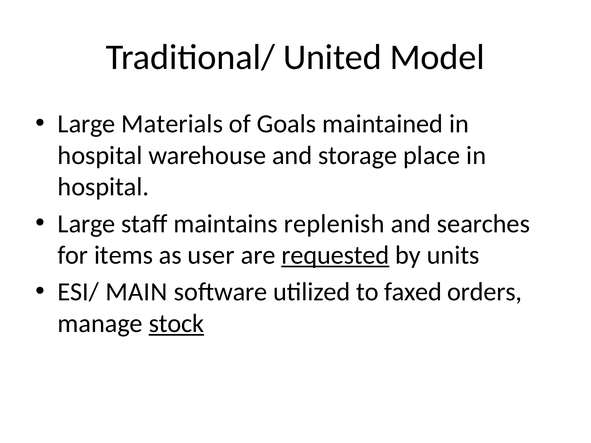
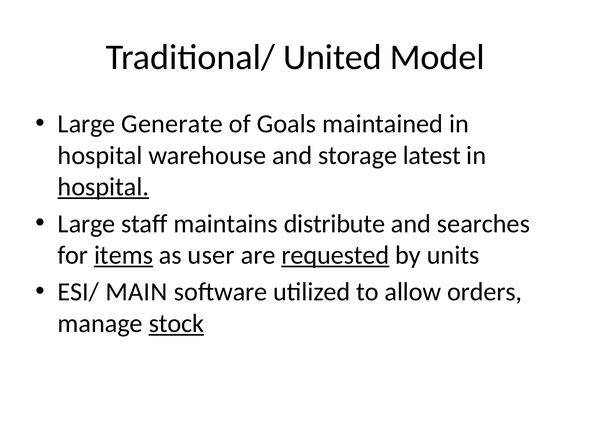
Materials: Materials -> Generate
place: place -> latest
hospital at (103, 187) underline: none -> present
replenish: replenish -> distribute
items underline: none -> present
faxed: faxed -> allow
